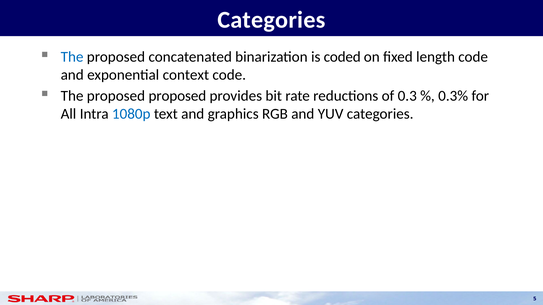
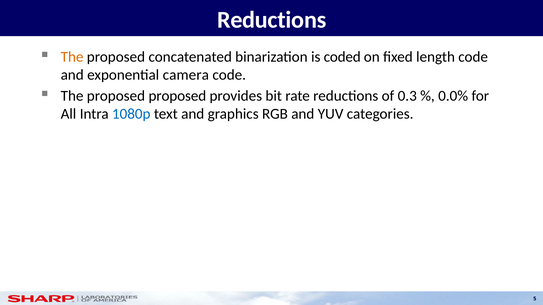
Categories at (271, 20): Categories -> Reductions
The at (72, 57) colour: blue -> orange
context: context -> camera
0.3%: 0.3% -> 0.0%
